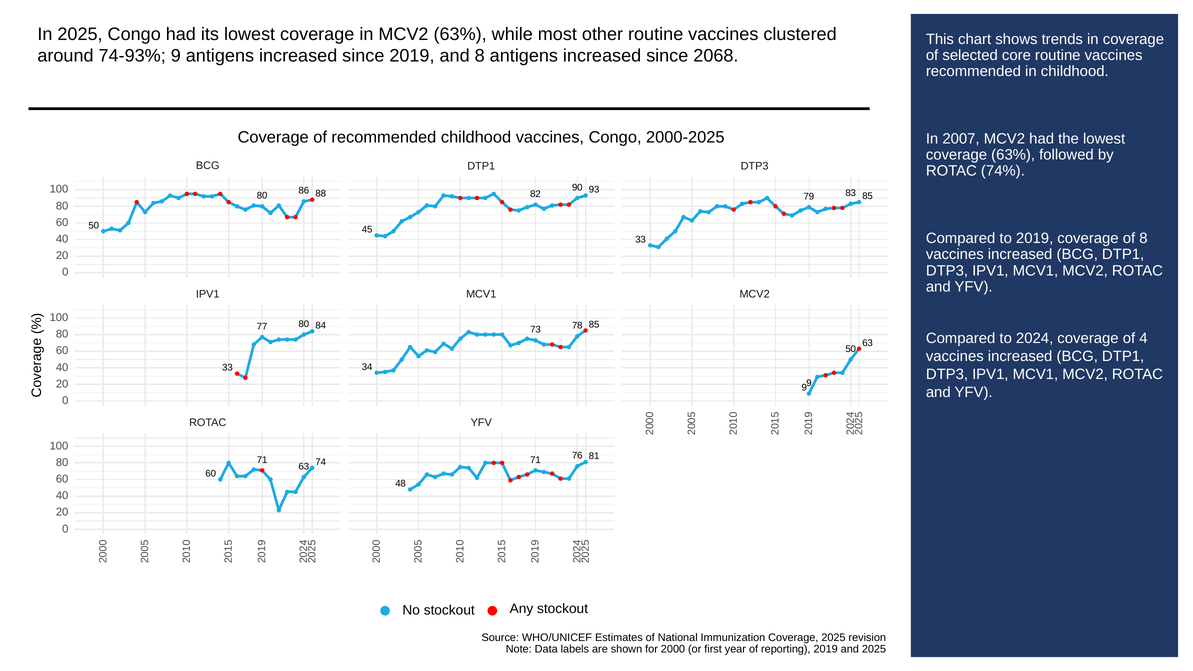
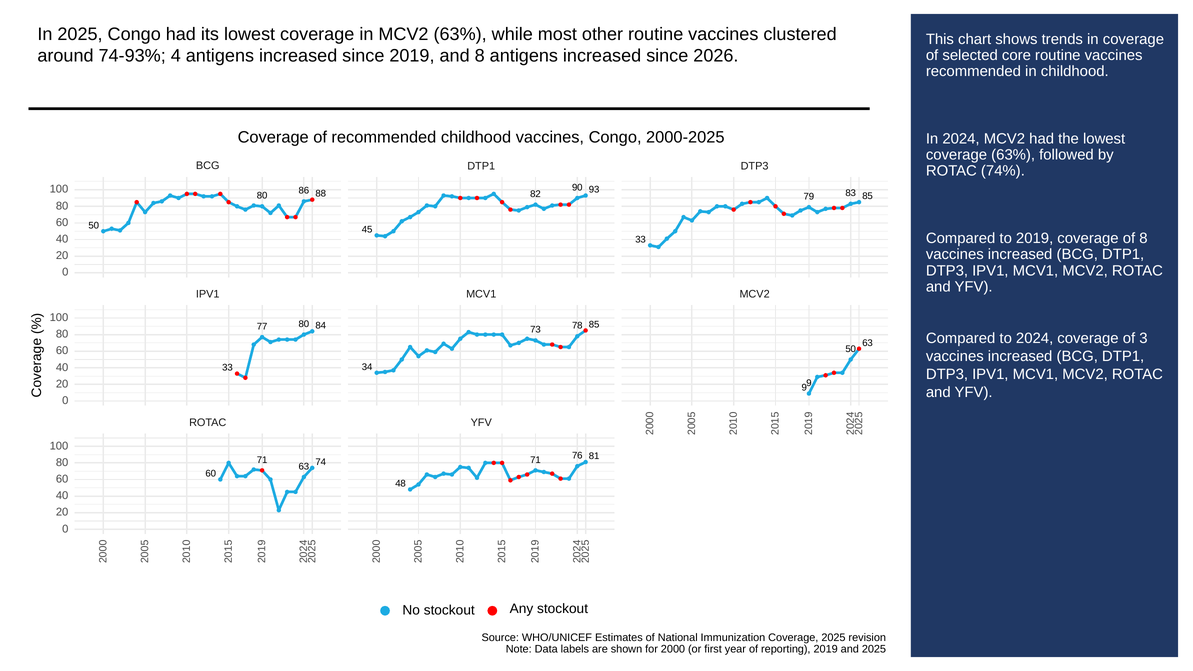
74-93% 9: 9 -> 4
2068: 2068 -> 2026
In 2007: 2007 -> 2024
of 4: 4 -> 3
